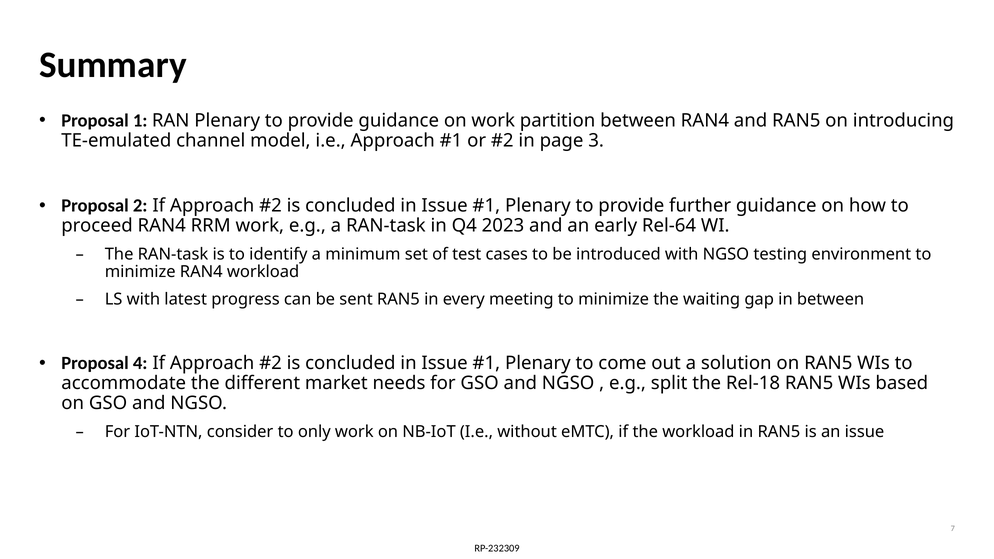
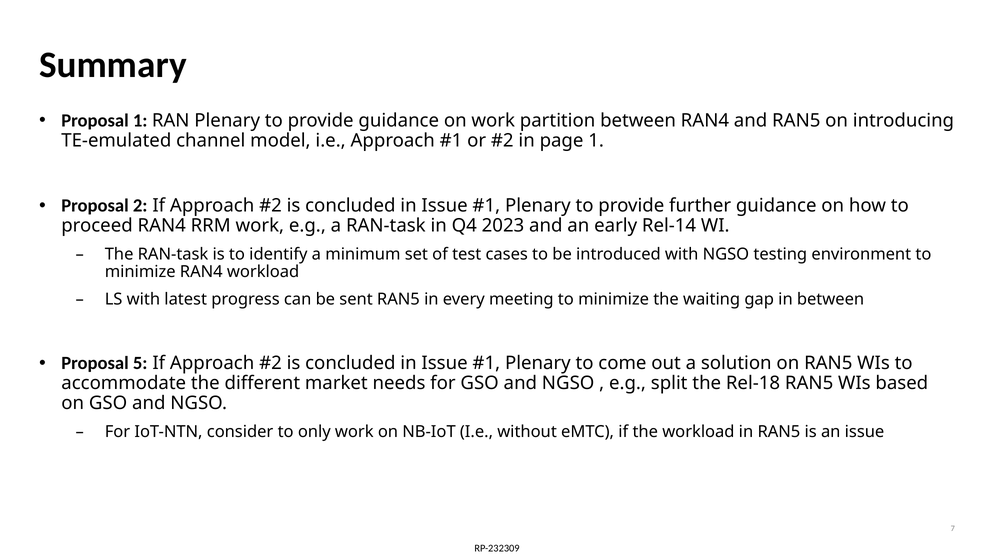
page 3: 3 -> 1
Rel-64: Rel-64 -> Rel-14
4: 4 -> 5
